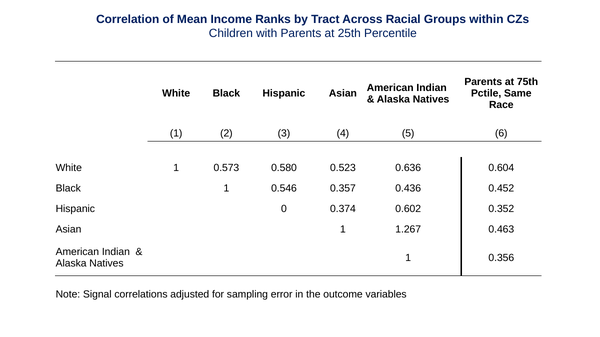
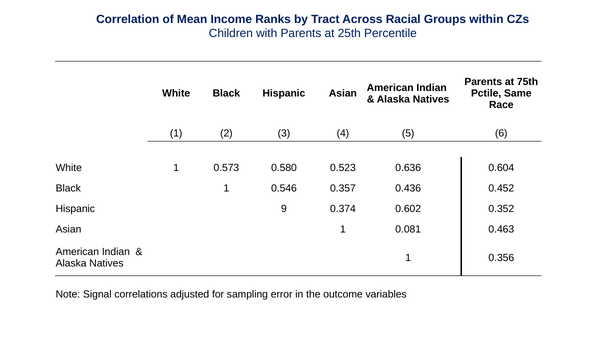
0: 0 -> 9
1.267: 1.267 -> 0.081
